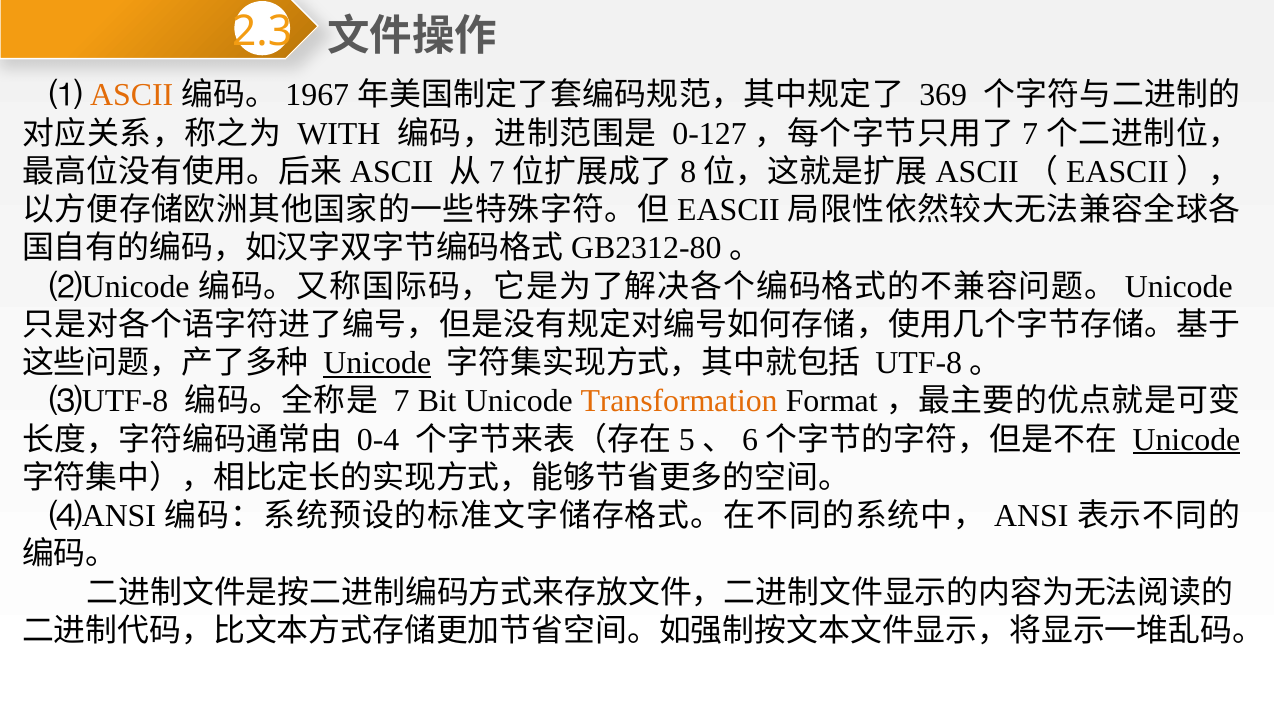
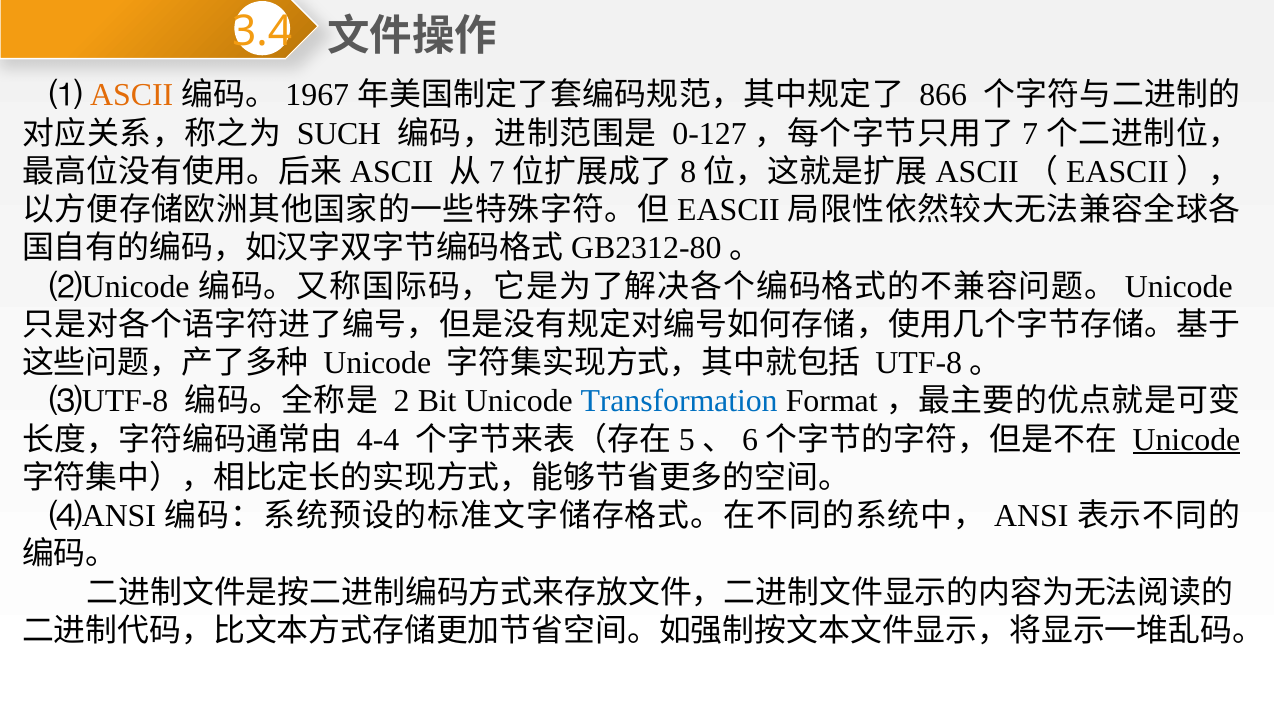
2.3: 2.3 -> 3.4
369: 369 -> 866
WITH: WITH -> SUCH
Unicode at (377, 363) underline: present -> none
7 at (401, 401): 7 -> 2
Transformation colour: orange -> blue
0-4: 0-4 -> 4-4
